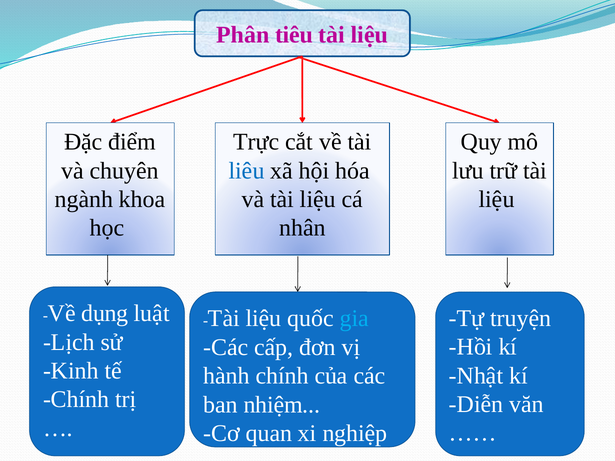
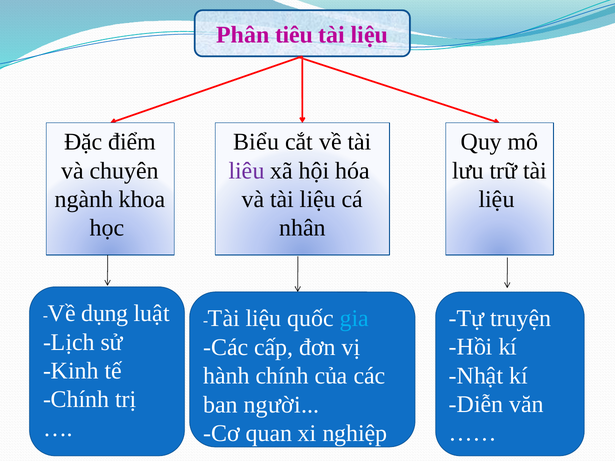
Trực: Trực -> Biểu
liêu colour: blue -> purple
nhiệm: nhiệm -> người
